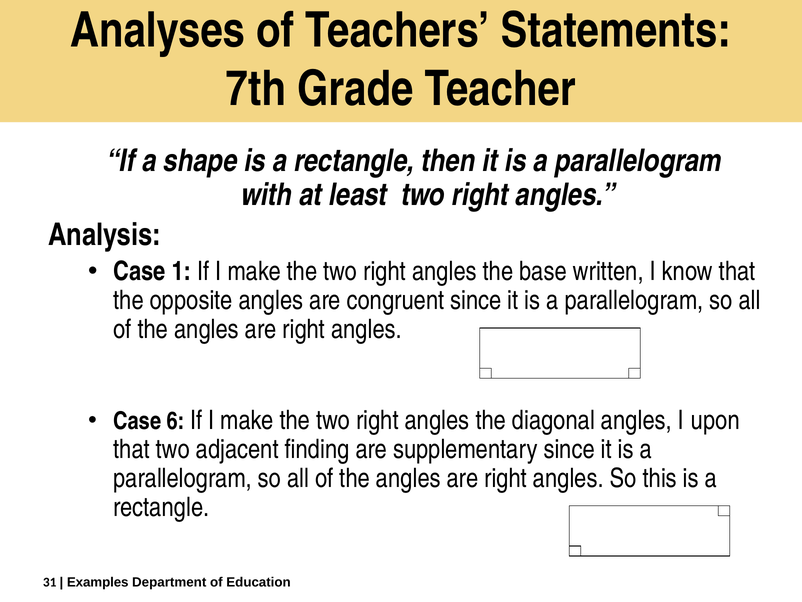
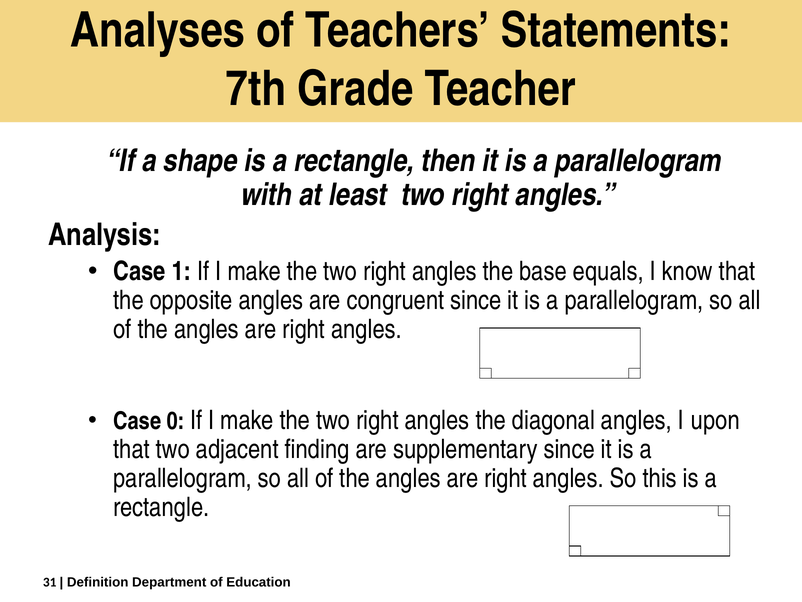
written: written -> equals
6: 6 -> 0
Examples: Examples -> Definition
